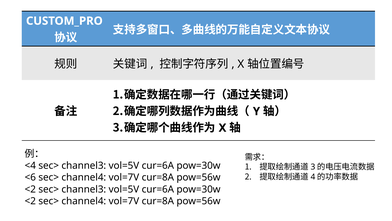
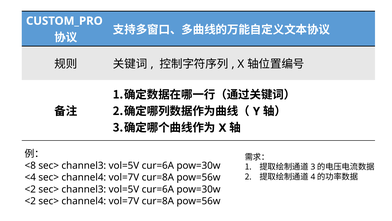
<4: <4 -> <8
<6: <6 -> <4
